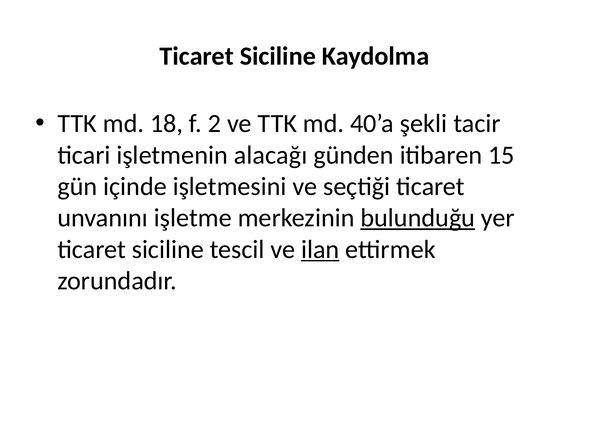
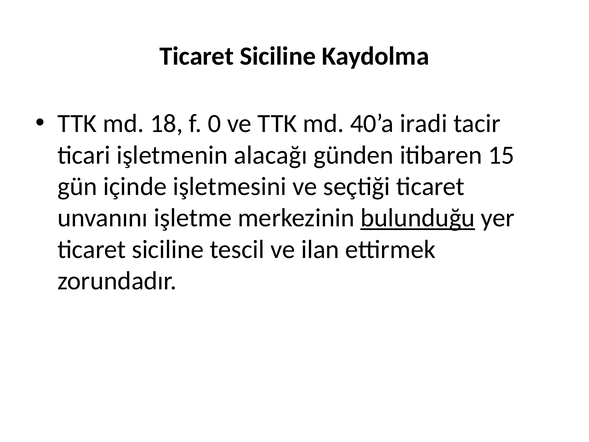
2: 2 -> 0
şekli: şekli -> iradi
ilan underline: present -> none
